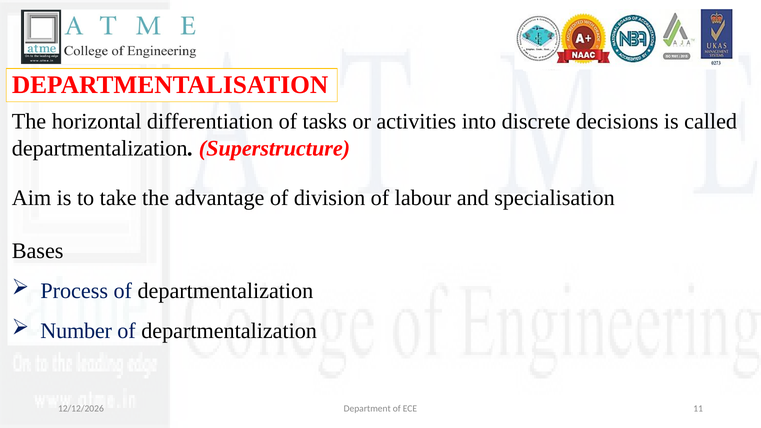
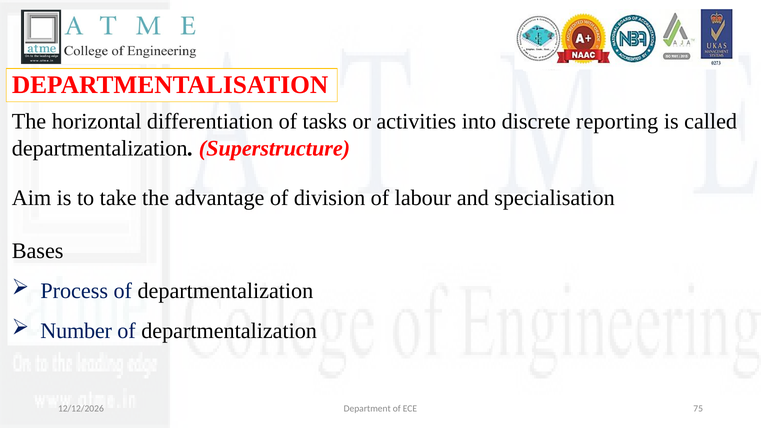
decisions: decisions -> reporting
11: 11 -> 75
